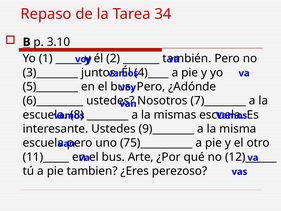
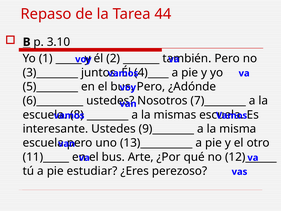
34: 34 -> 44
75)__________: 75)__________ -> 13)__________
tambien: tambien -> estudiar
